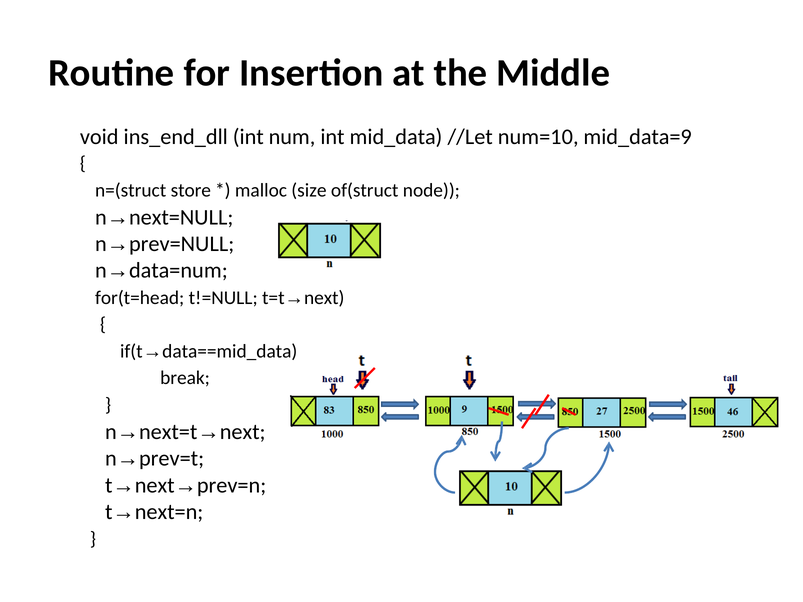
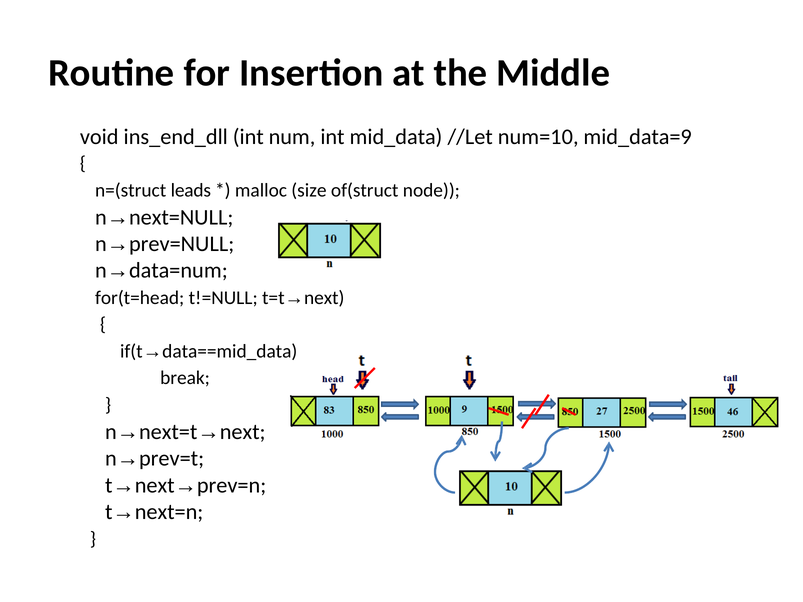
store: store -> leads
